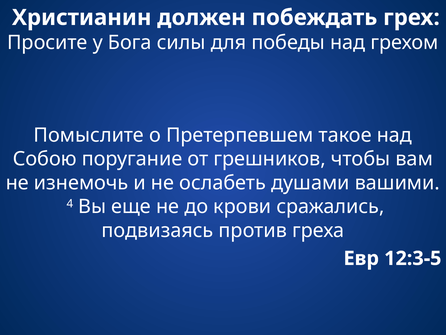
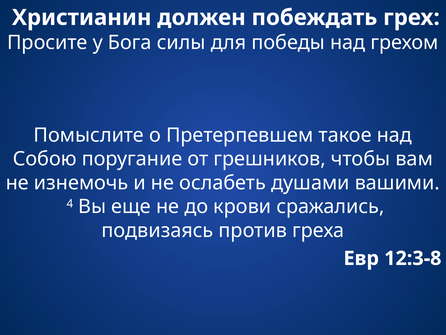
12:3-5: 12:3-5 -> 12:3-8
